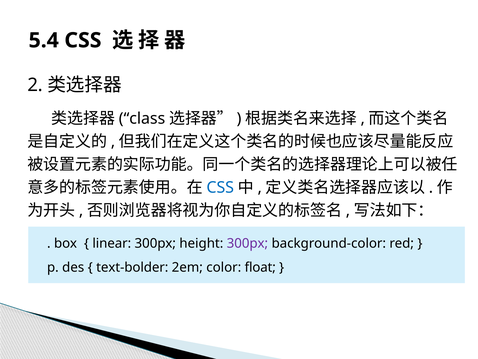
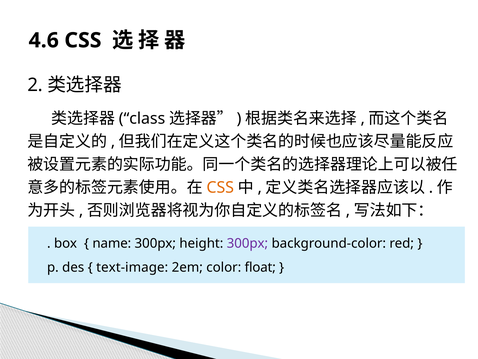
5.4: 5.4 -> 4.6
CSS at (220, 187) colour: blue -> orange
linear: linear -> name
text-bolder: text-bolder -> text-image
